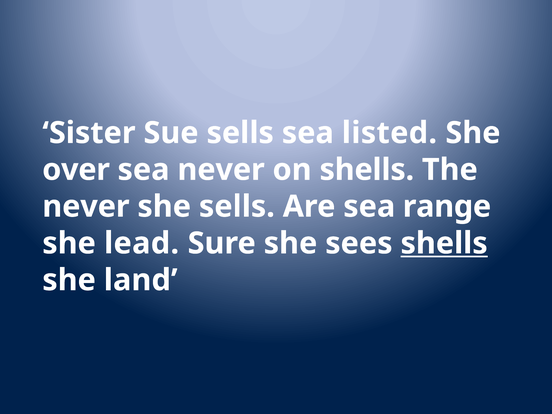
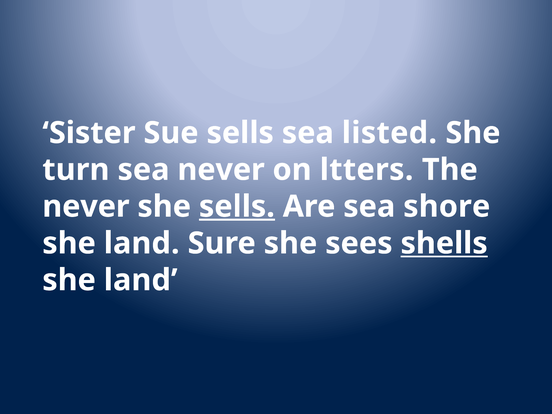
over: over -> turn
on shells: shells -> ltters
sells at (237, 207) underline: none -> present
range: range -> shore
lead at (142, 243): lead -> land
